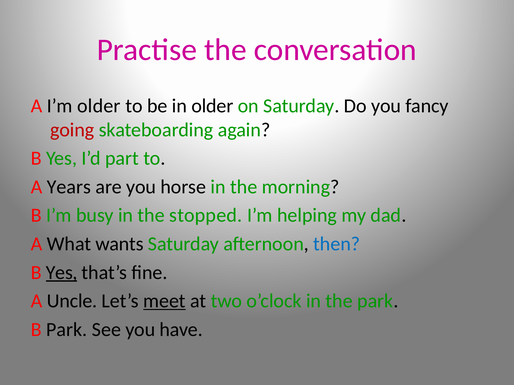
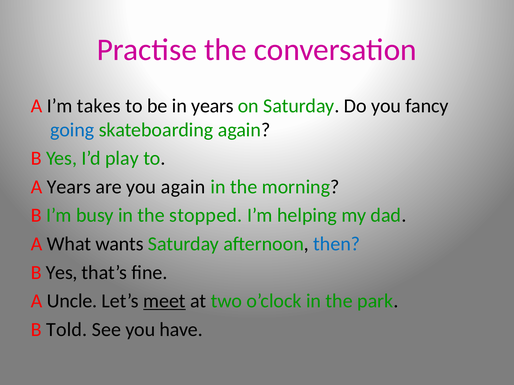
I’m older: older -> takes
in older: older -> years
going colour: red -> blue
part: part -> play
you horse: horse -> again
Yes at (62, 273) underline: present -> none
B Park: Park -> Told
